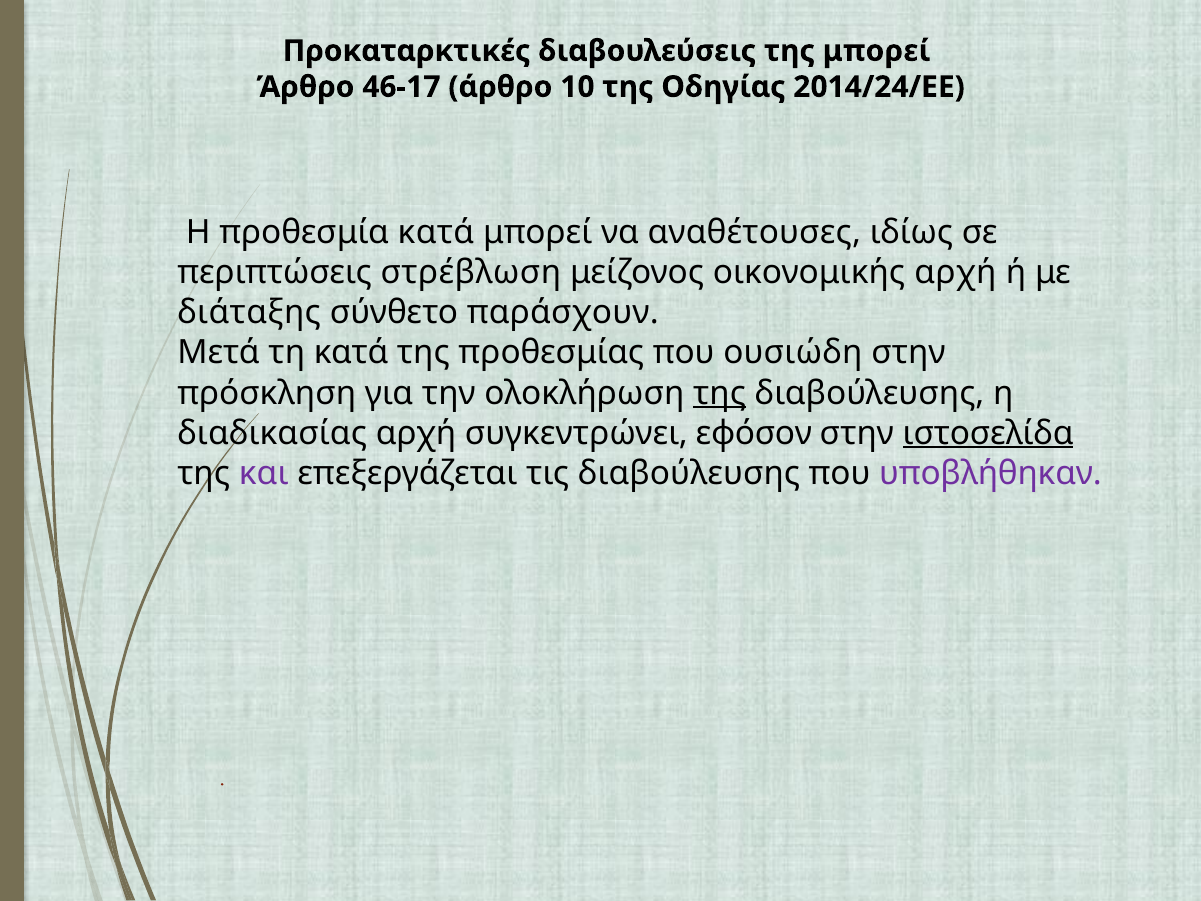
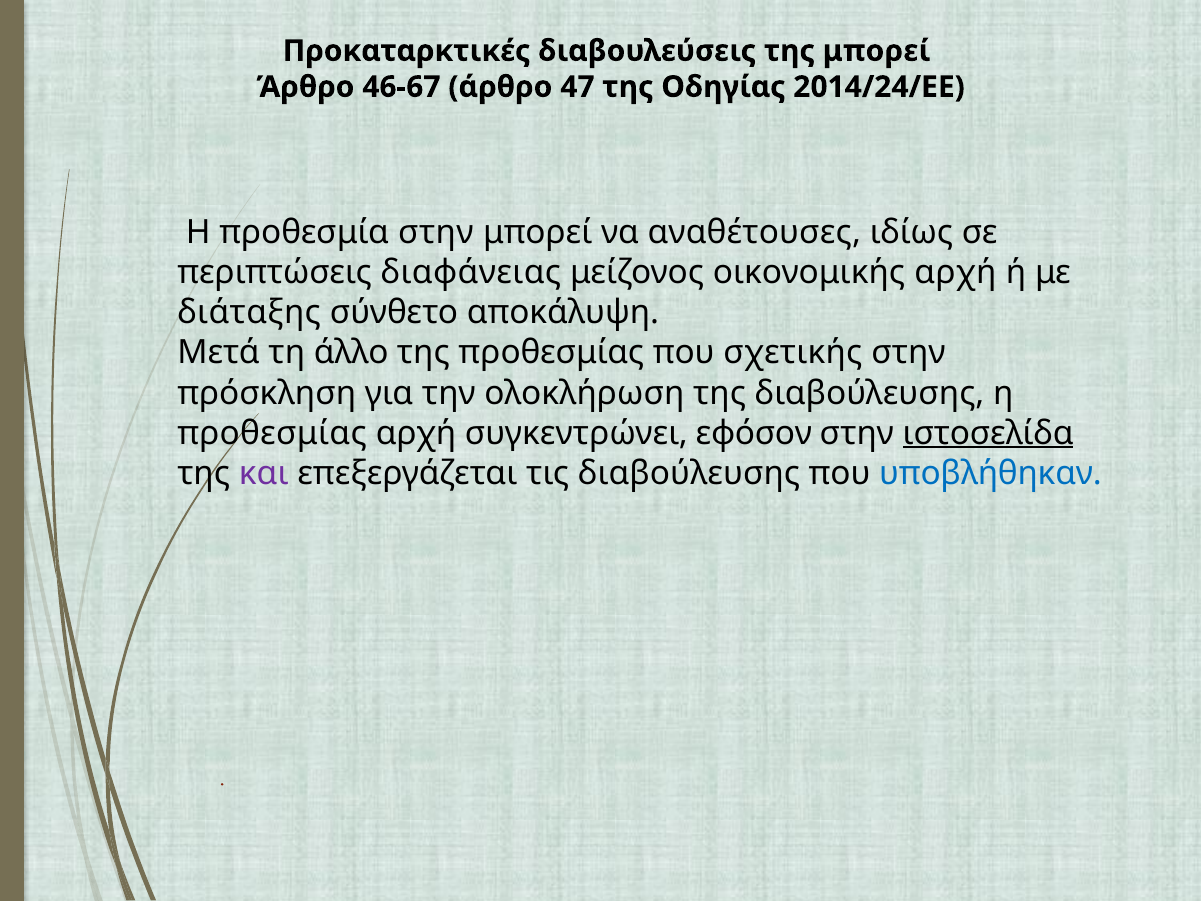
46-17: 46-17 -> 46-67
10: 10 -> 47
προθεσμία κατά: κατά -> στην
στρέβλωση: στρέβλωση -> διαφάνειας
παράσχουν: παράσχουν -> αποκάλυψη
τη κατά: κατά -> άλλο
ουσιώδη: ουσιώδη -> σχετικής
της at (720, 393) underline: present -> none
διαδικασίας at (272, 433): διαδικασίας -> προθεσμίας
υποβλήθηκαν colour: purple -> blue
